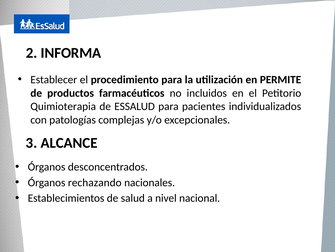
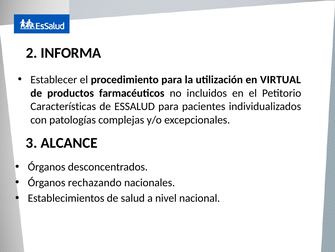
PERMITE: PERMITE -> VIRTUAL
Quimioterapia: Quimioterapia -> Características
